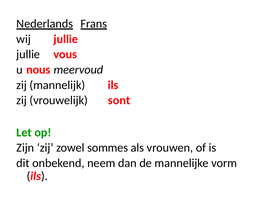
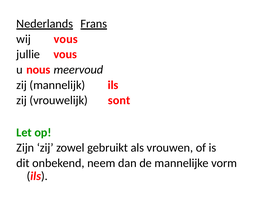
wij jullie: jullie -> vous
sommes: sommes -> gebruikt
